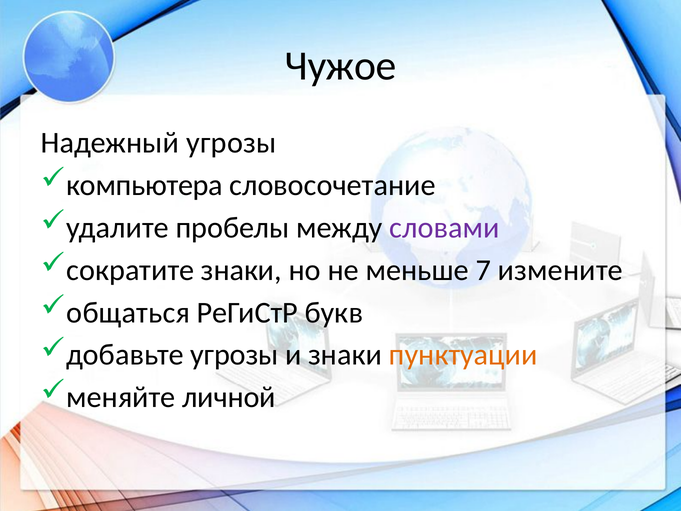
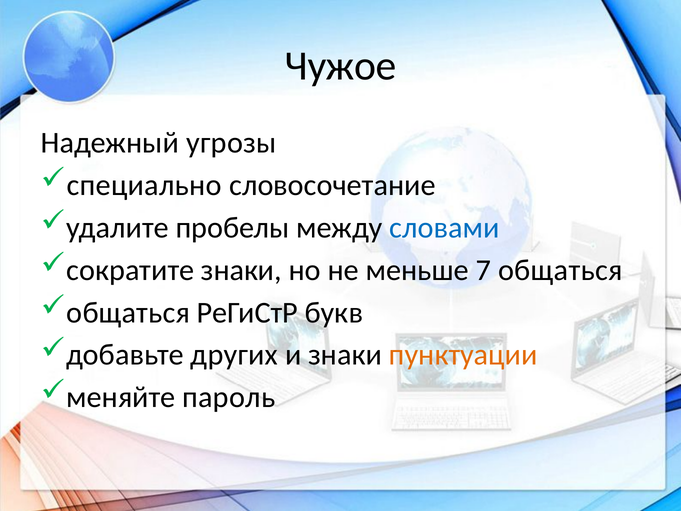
компьютера: компьютера -> специально
словами colour: purple -> blue
7 измените: измените -> общаться
добавьте угрозы: угрозы -> других
личной: личной -> пароль
